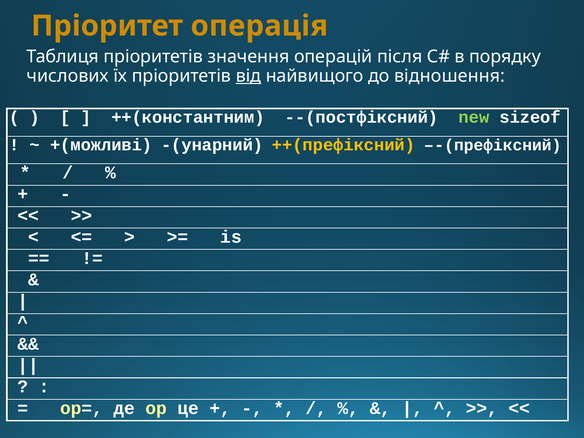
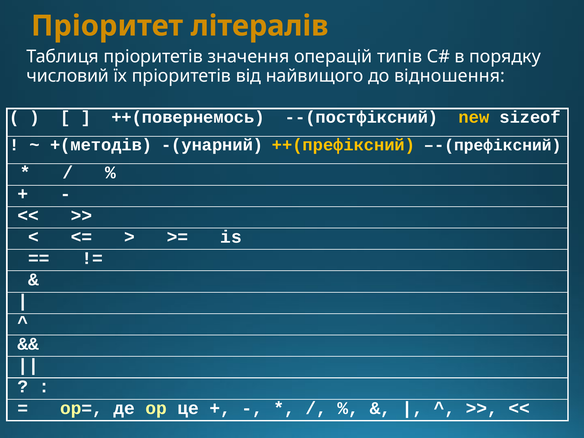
операція: операція -> літералів
після: після -> типів
числових: числових -> числовий
від underline: present -> none
++(константним: ++(константним -> ++(повернемось
new colour: light green -> yellow
+(можливі: +(можливі -> +(методів
